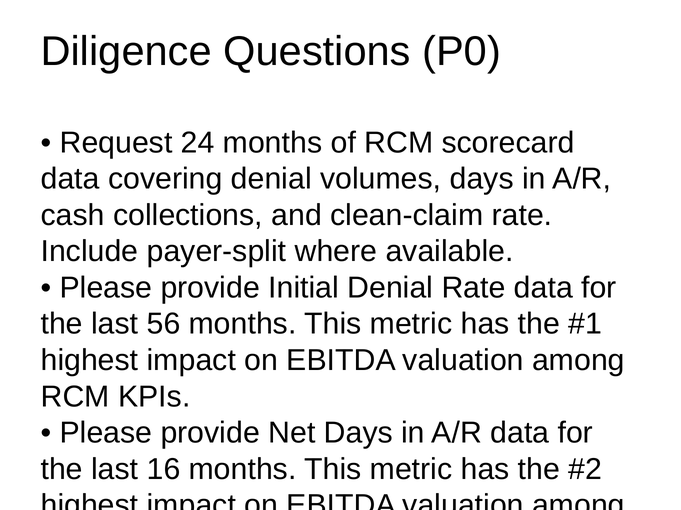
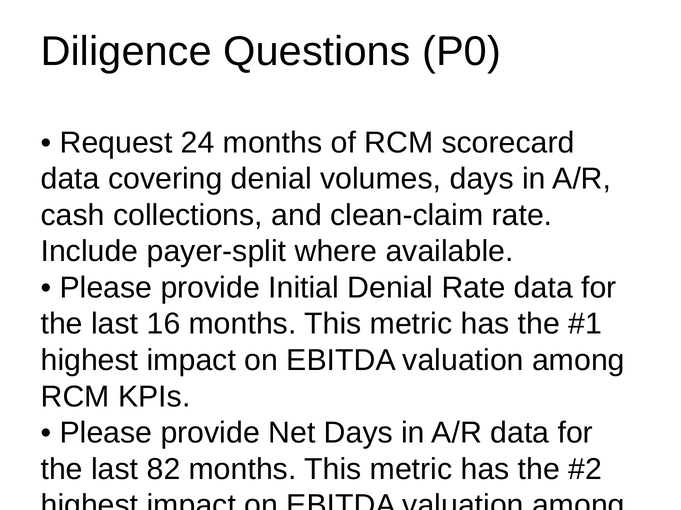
56: 56 -> 16
16: 16 -> 82
